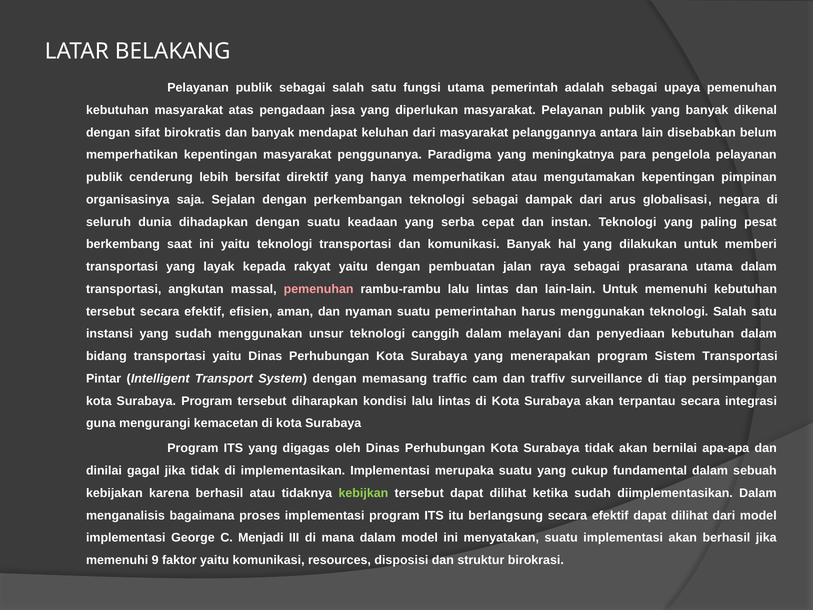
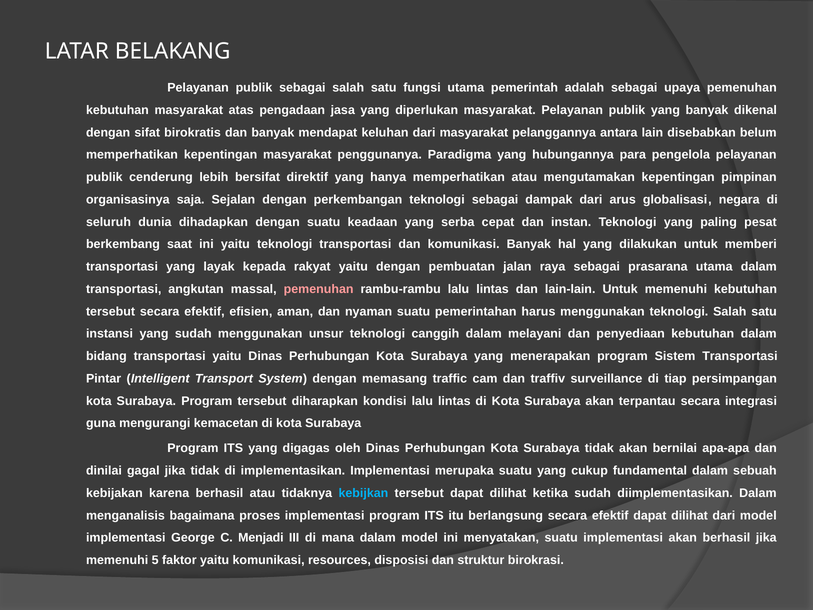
meningkatnya: meningkatnya -> hubungannya
kebijkan colour: light green -> light blue
9: 9 -> 5
